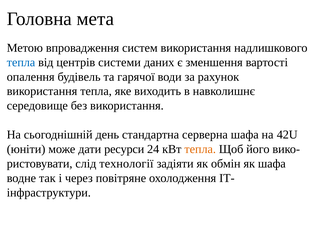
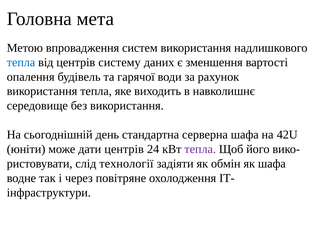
системи: системи -> систему
дати ресурси: ресурси -> центрів
тепла at (200, 149) colour: orange -> purple
